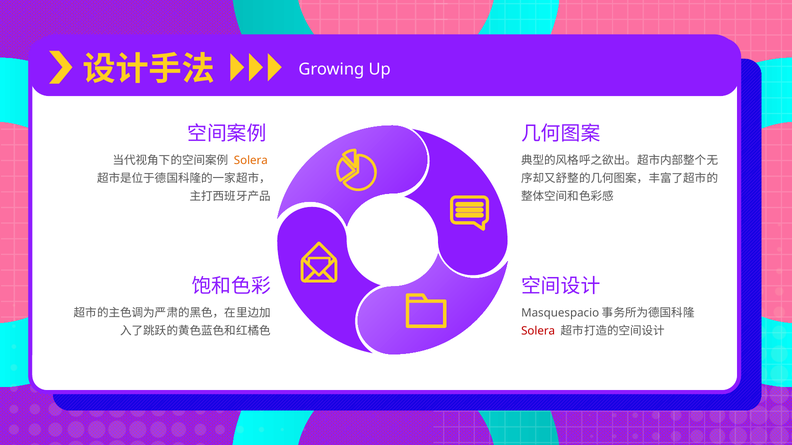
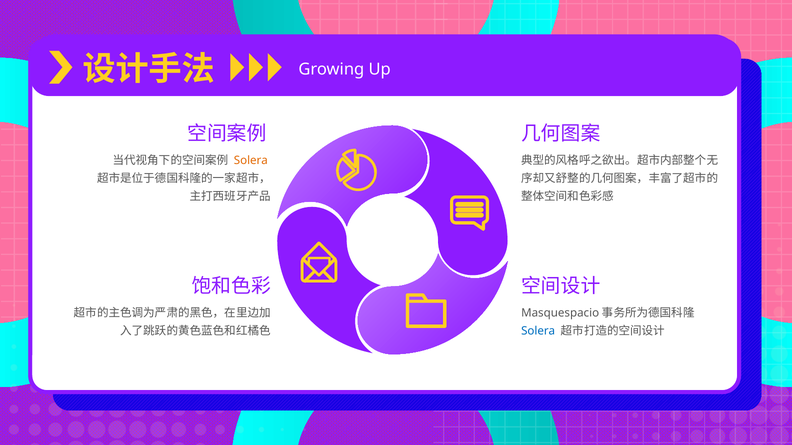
Solera at (538, 331) colour: red -> blue
